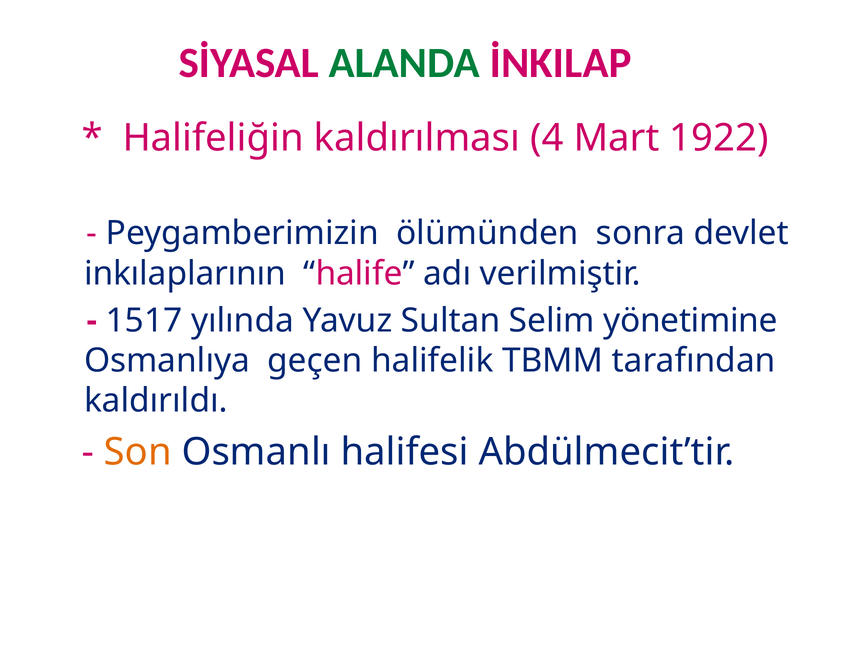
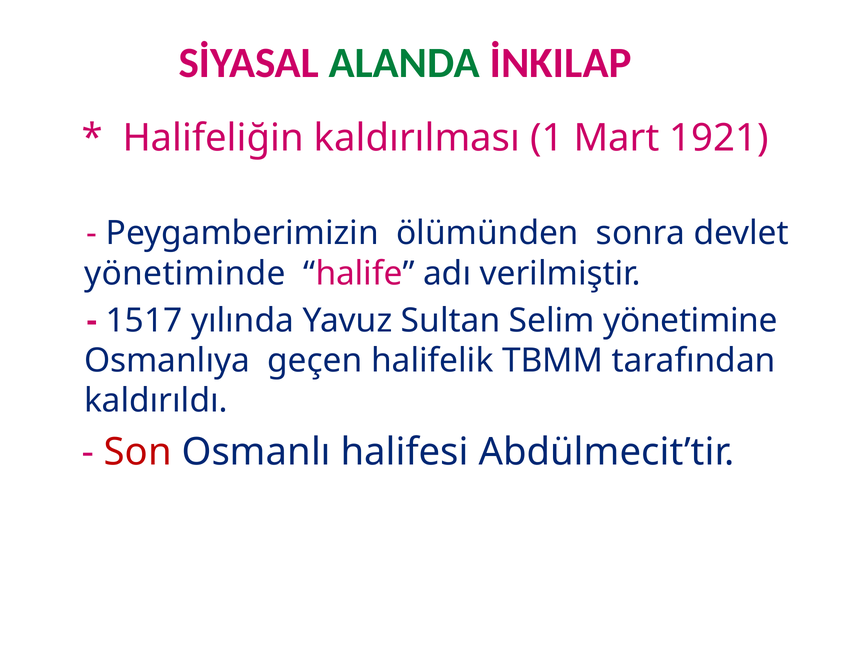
4: 4 -> 1
1922: 1922 -> 1921
inkılaplarının: inkılaplarının -> yönetiminde
Son colour: orange -> red
